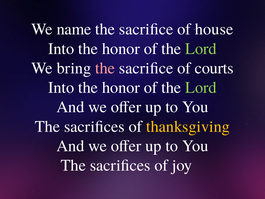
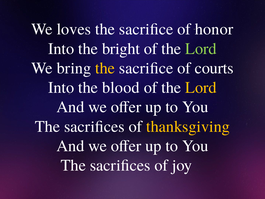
name: name -> loves
house: house -> honor
honor at (121, 49): honor -> bright
the at (105, 68) colour: pink -> yellow
honor at (121, 87): honor -> blood
Lord at (201, 87) colour: light green -> yellow
